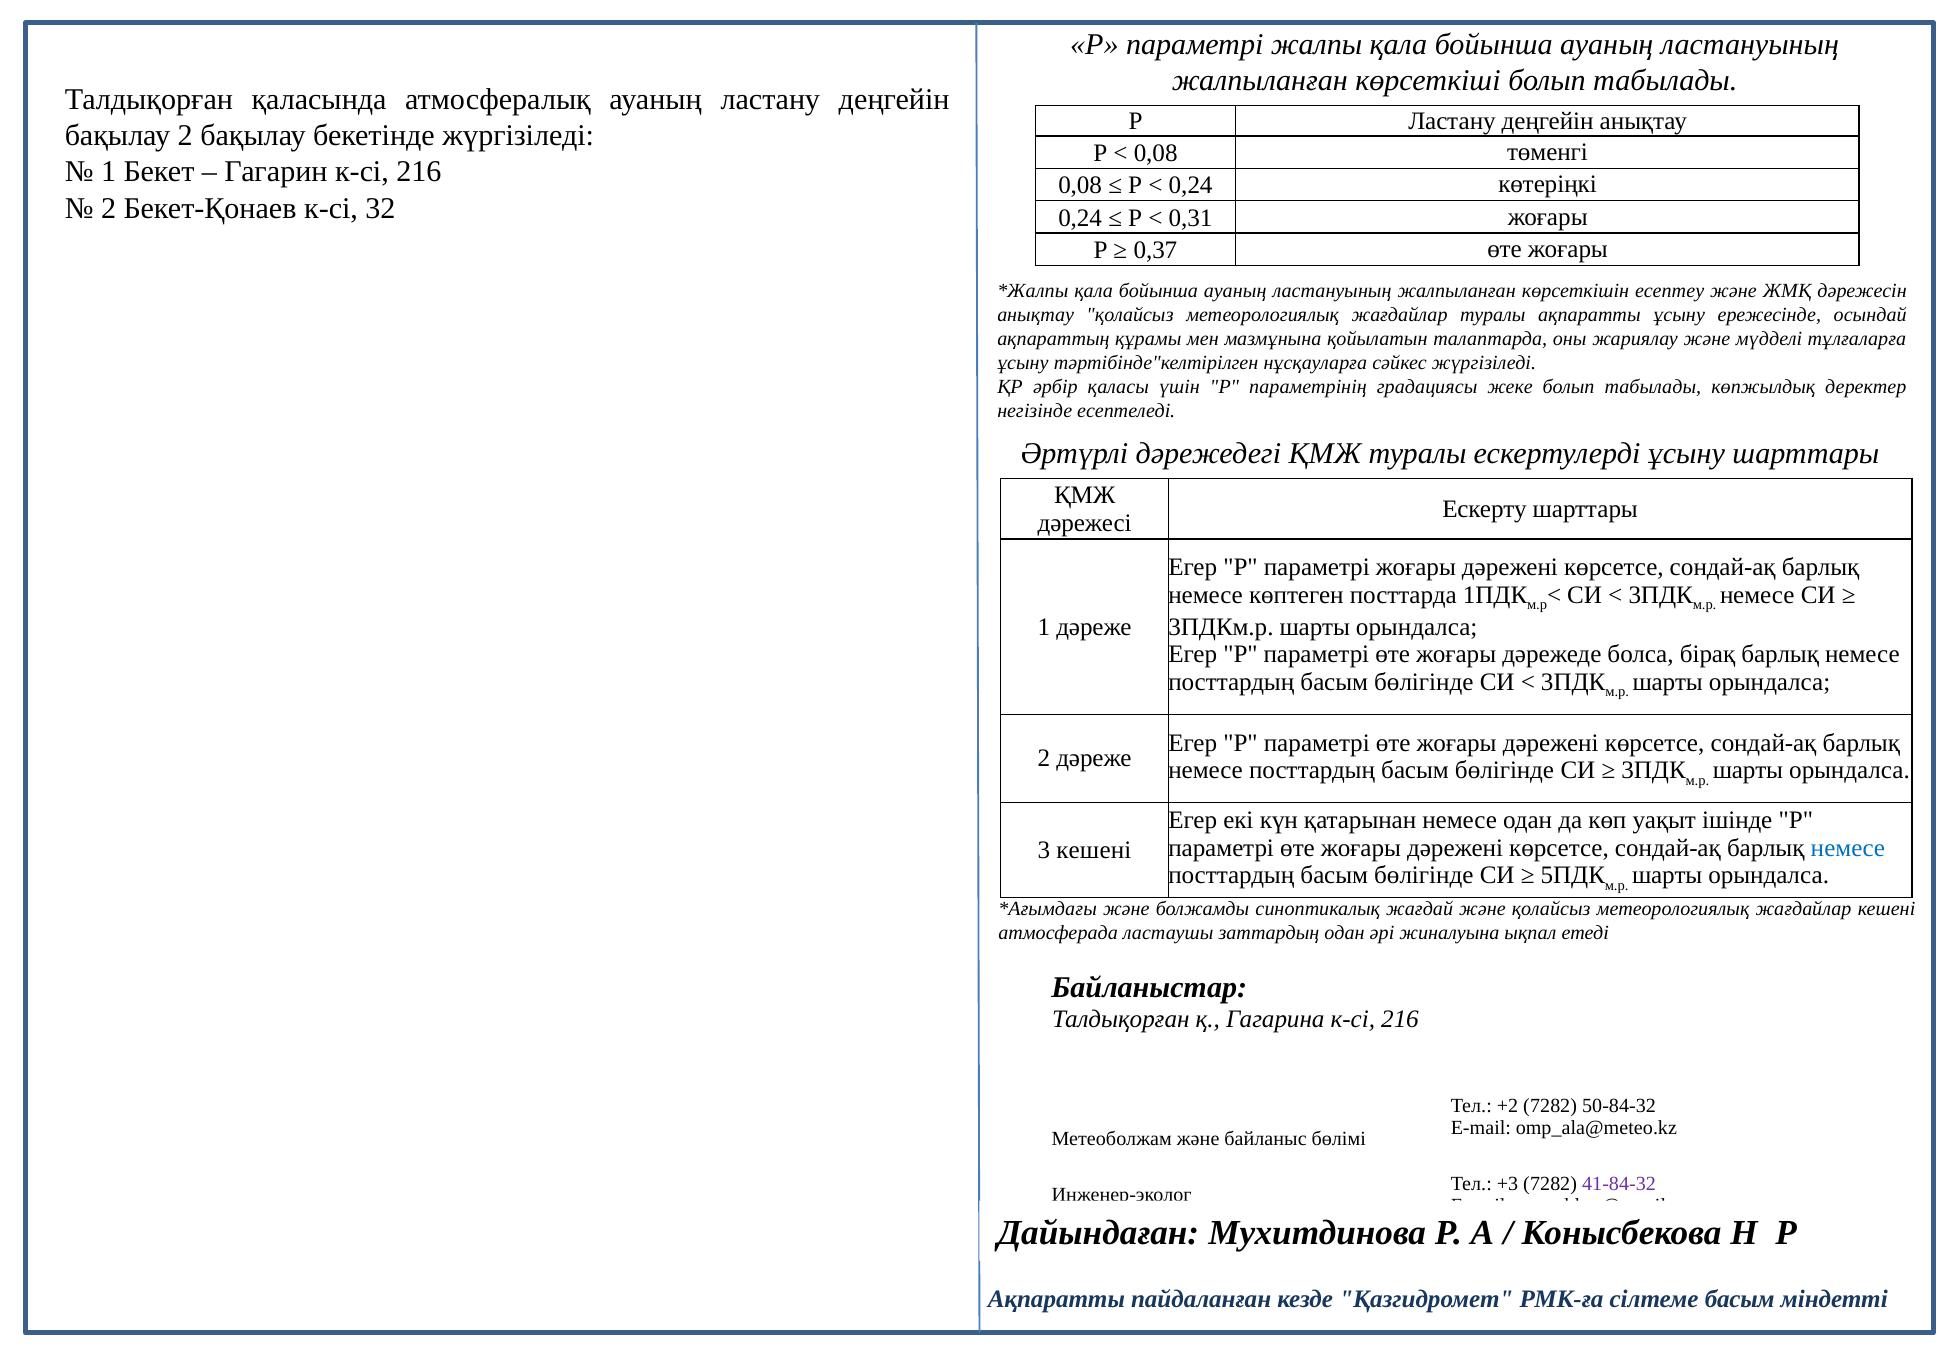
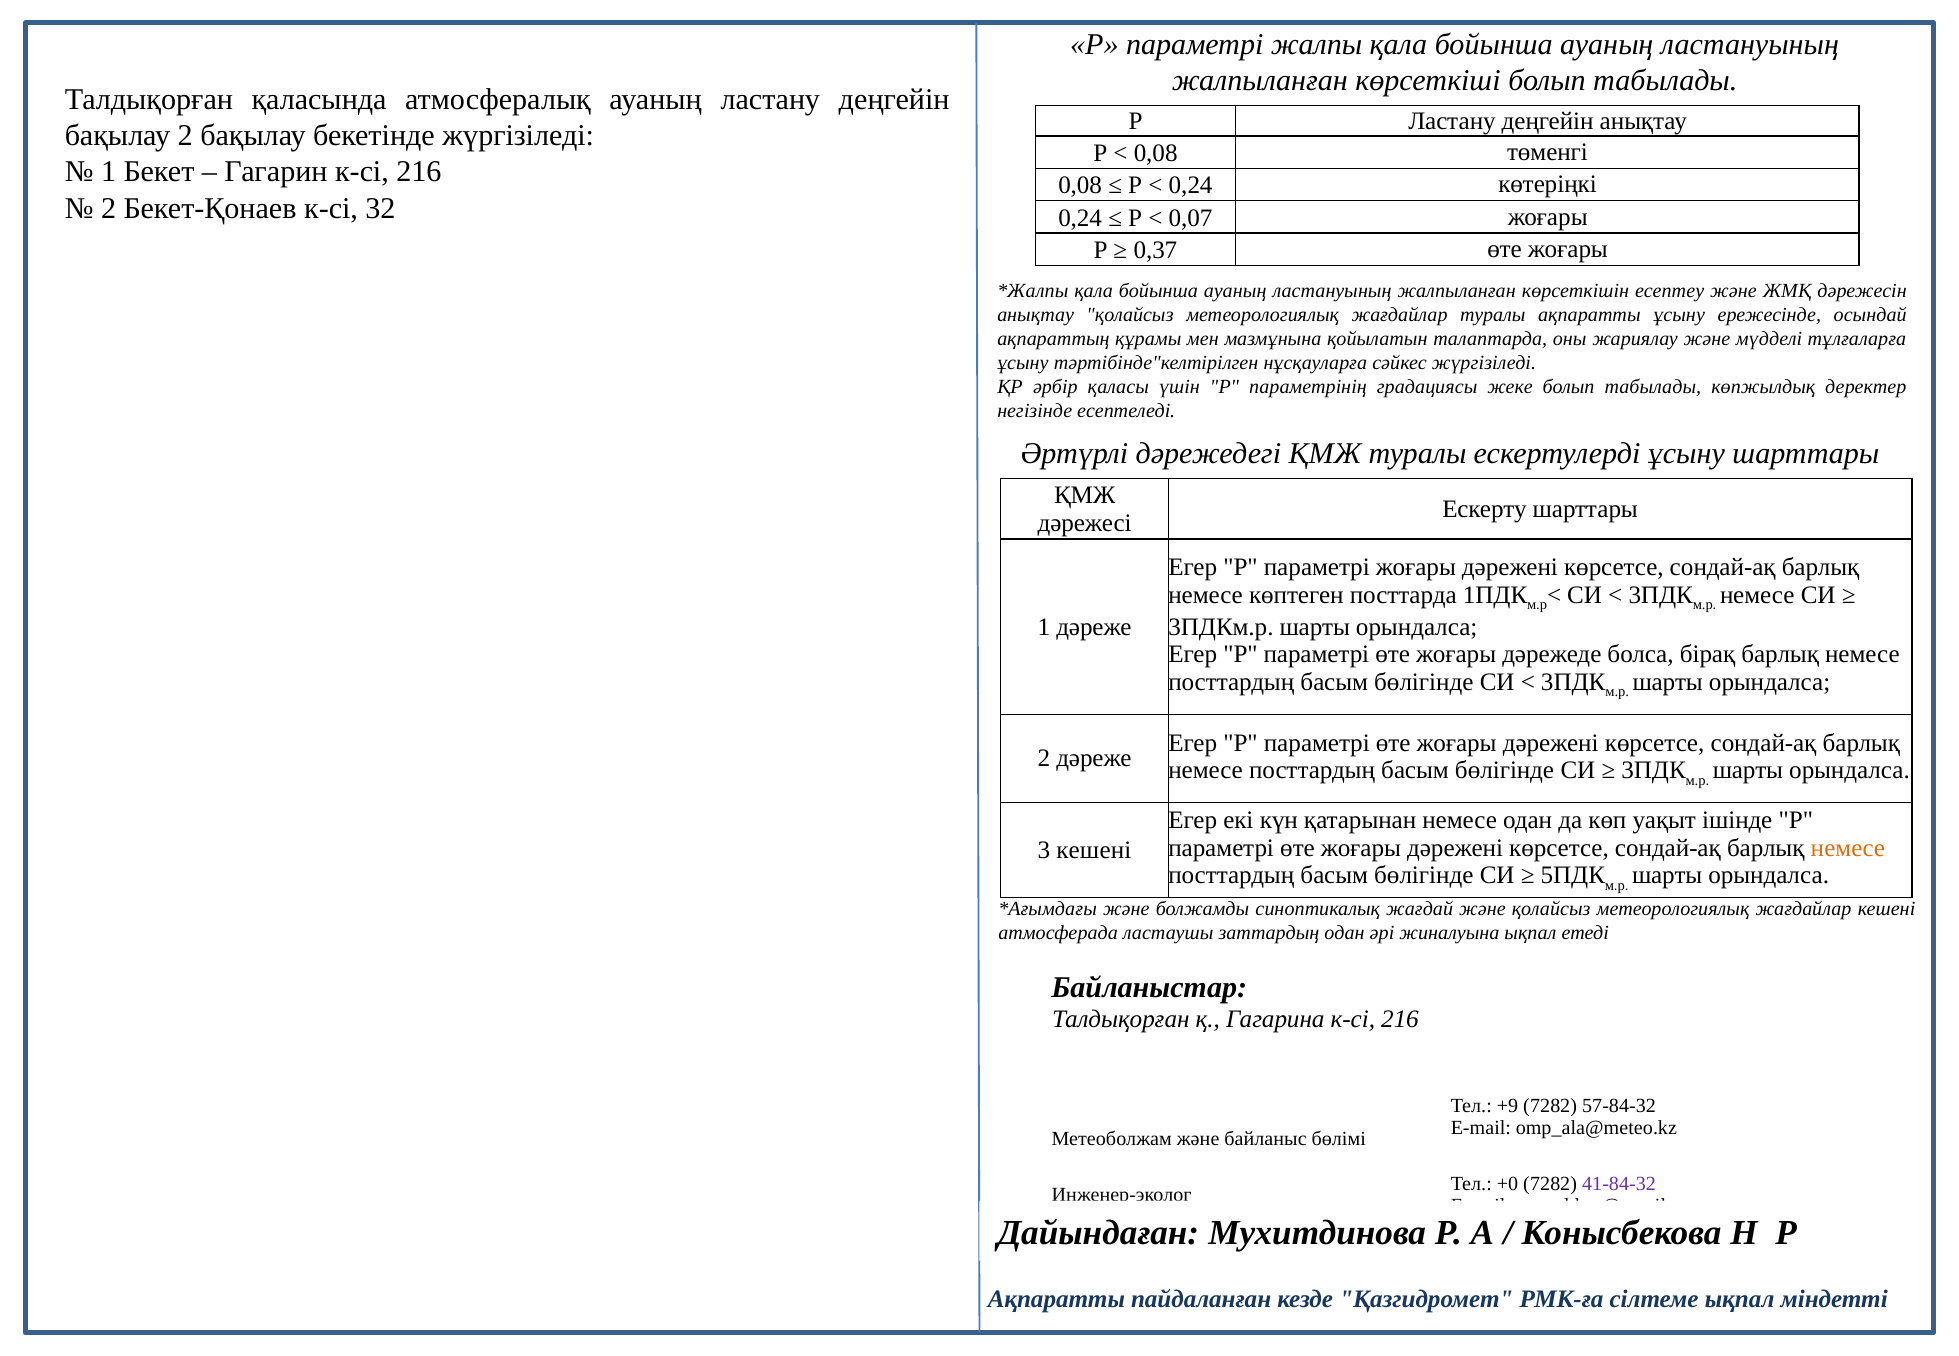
0,31: 0,31 -> 0,07
немесе at (1848, 848) colour: blue -> orange
+2: +2 -> +9
50-84-32: 50-84-32 -> 57-84-32
+3: +3 -> +0
сілтеме басым: басым -> ықпал
